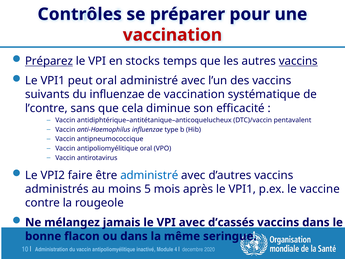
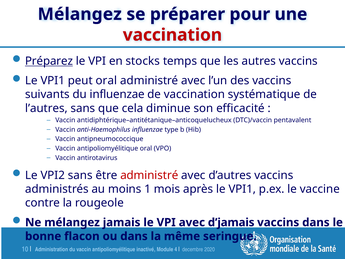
Contrôles at (80, 14): Contrôles -> Mélangez
vaccins at (298, 61) underline: present -> none
l’contre: l’contre -> l’autres
VPI2 faire: faire -> sans
administré at (149, 175) colour: blue -> red
5: 5 -> 1
d’cassés: d’cassés -> d’jamais
